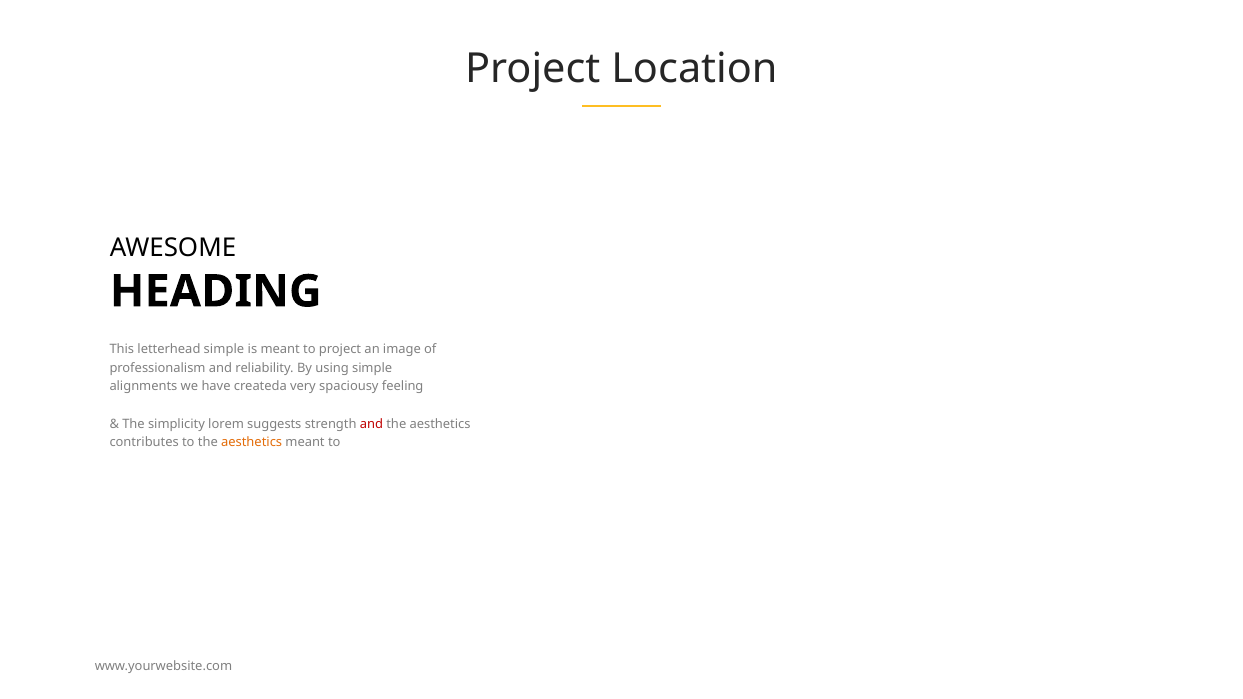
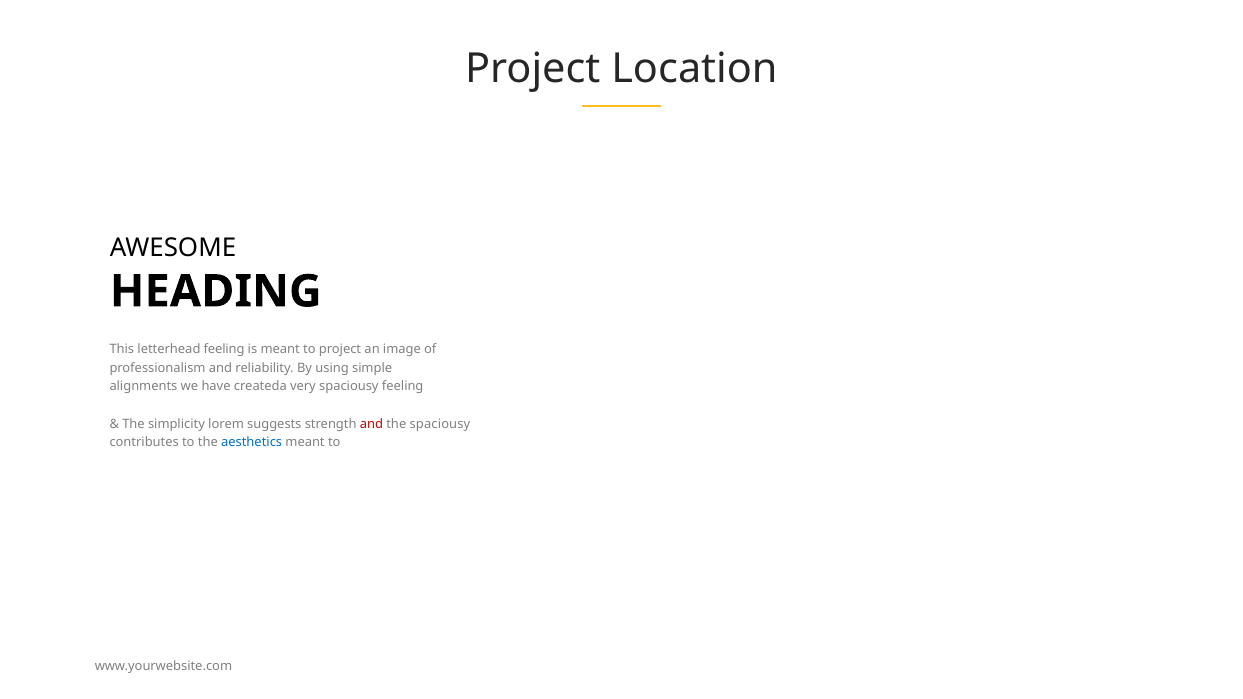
letterhead simple: simple -> feeling
aesthetics at (440, 424): aesthetics -> spaciousy
aesthetics at (252, 443) colour: orange -> blue
